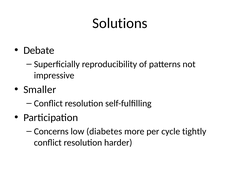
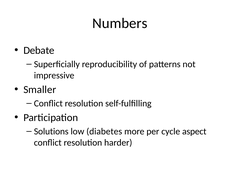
Solutions: Solutions -> Numbers
Concerns: Concerns -> Solutions
tightly: tightly -> aspect
